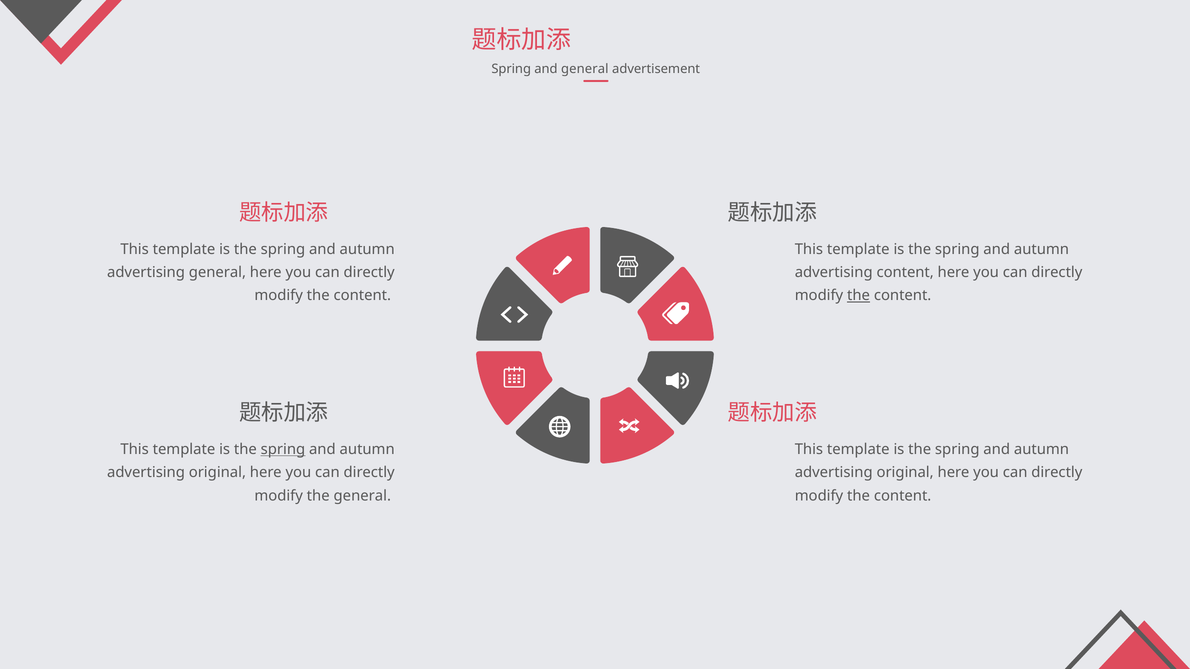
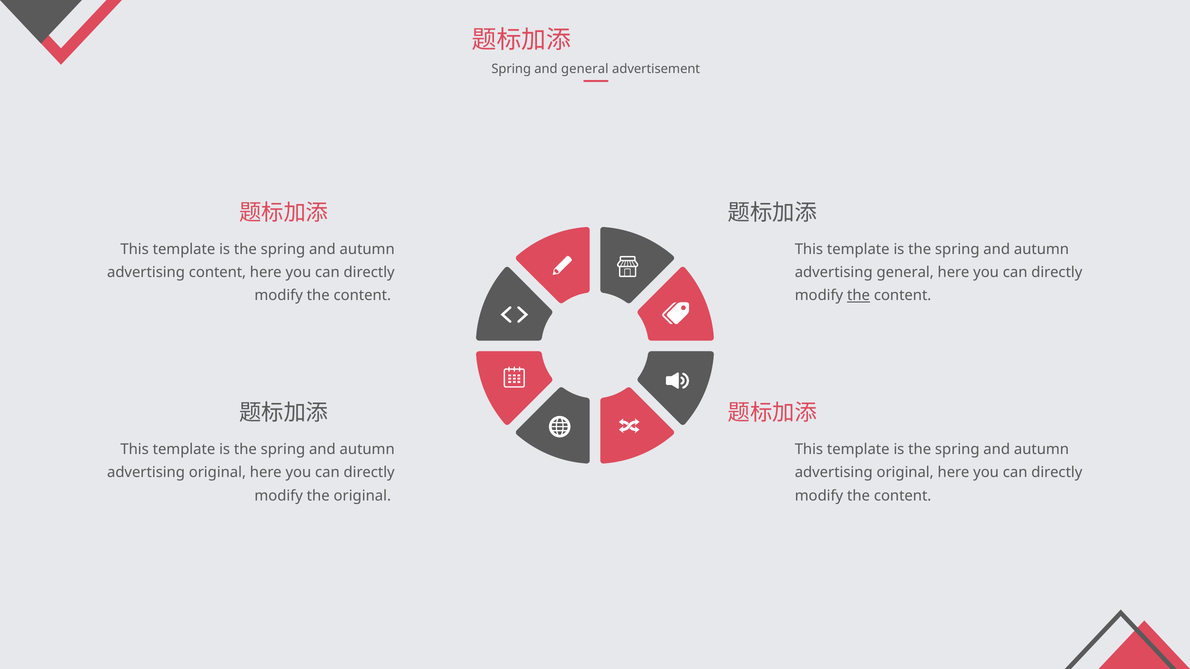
advertising general: general -> content
advertising content: content -> general
spring at (283, 450) underline: present -> none
the general: general -> original
